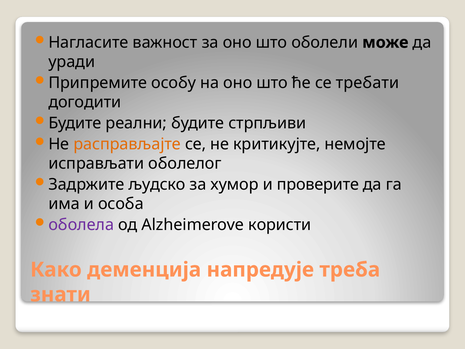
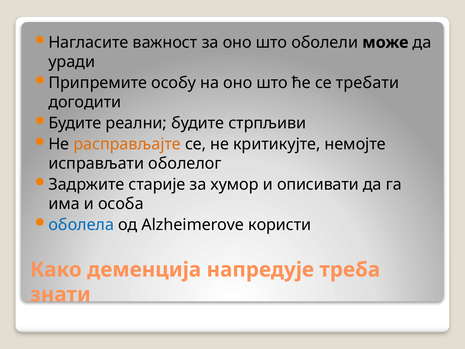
људско: људско -> старије
проверите: проверите -> описивати
оболела colour: purple -> blue
